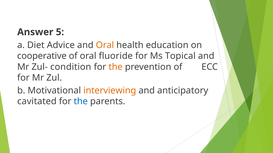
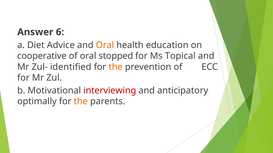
5: 5 -> 6
fluoride: fluoride -> stopped
condition: condition -> identified
interviewing colour: orange -> red
cavitated: cavitated -> optimally
the at (81, 102) colour: blue -> orange
